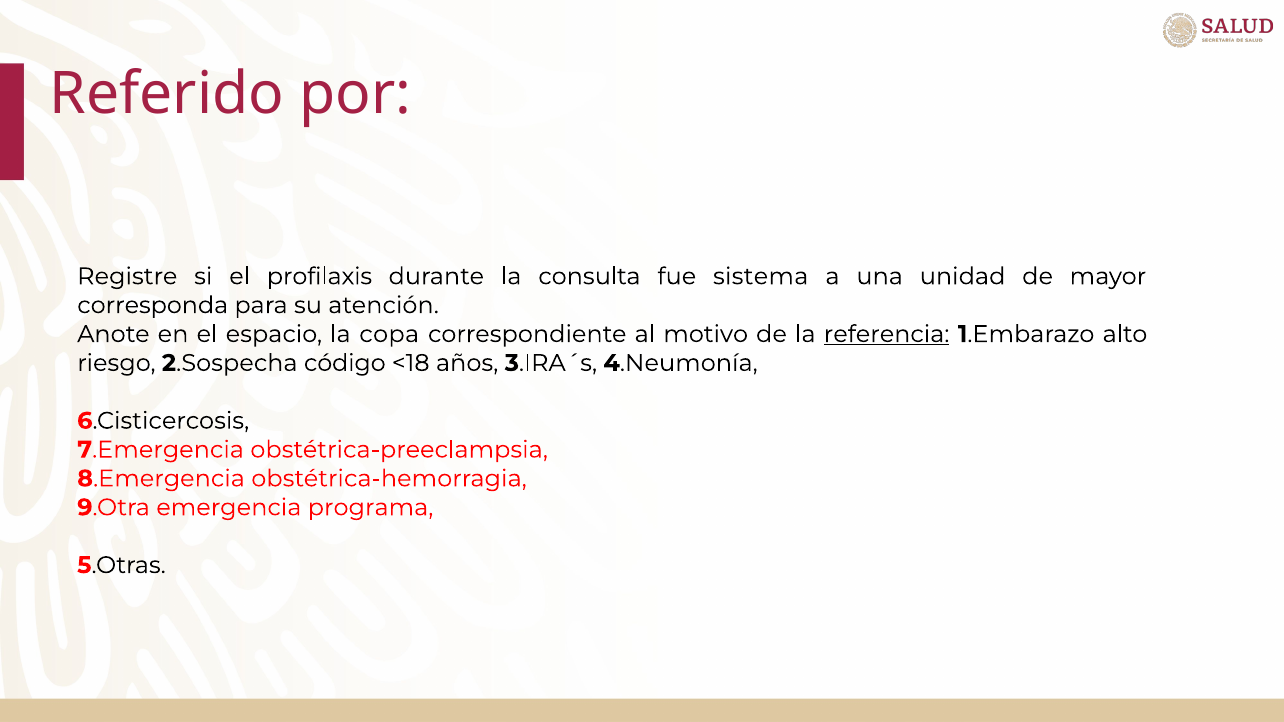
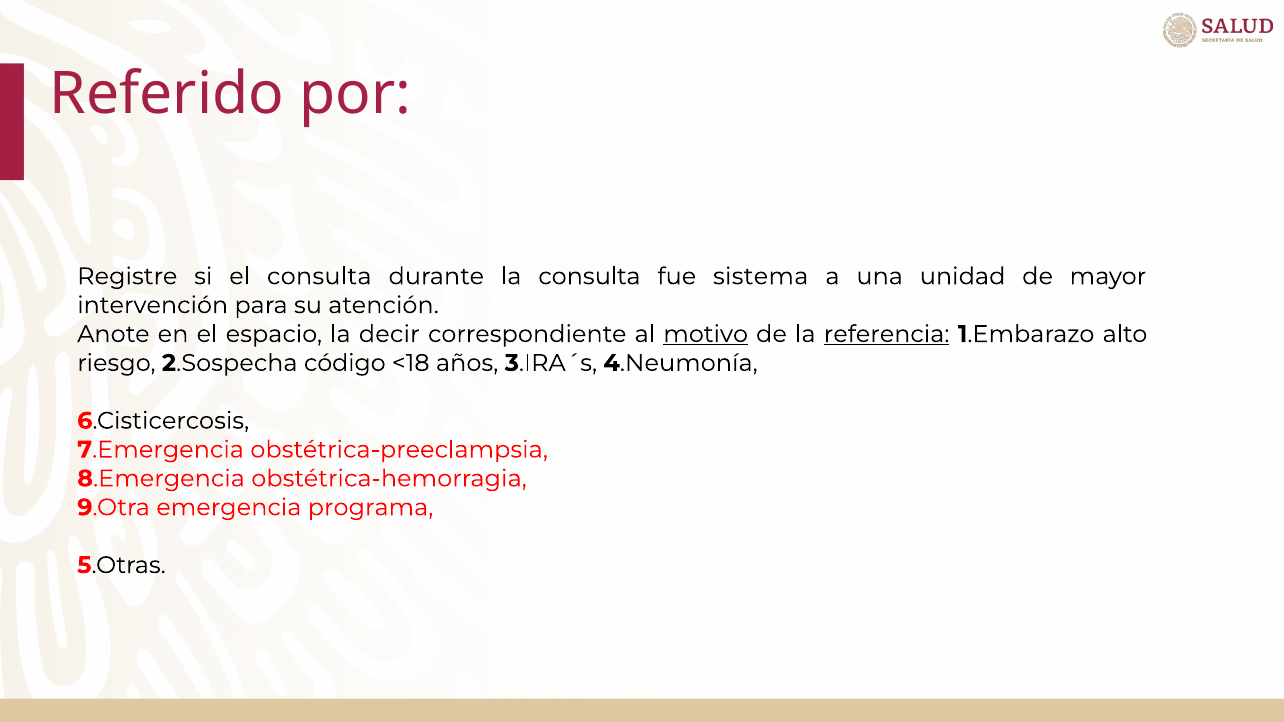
el profilaxis: profilaxis -> consulta
corresponda: corresponda -> intervención
copa: copa -> decir
motivo underline: none -> present
